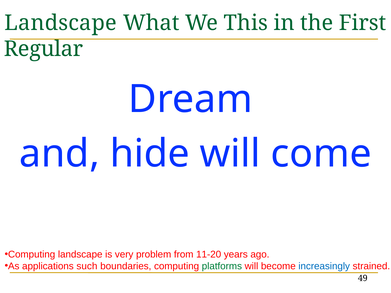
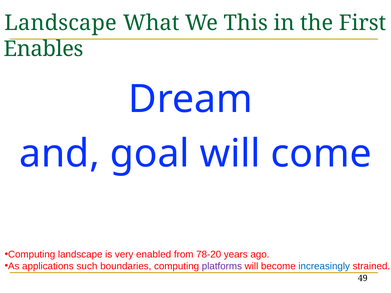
Regular: Regular -> Enables
hide: hide -> goal
problem: problem -> enabled
11-20: 11-20 -> 78-20
platforms colour: green -> purple
